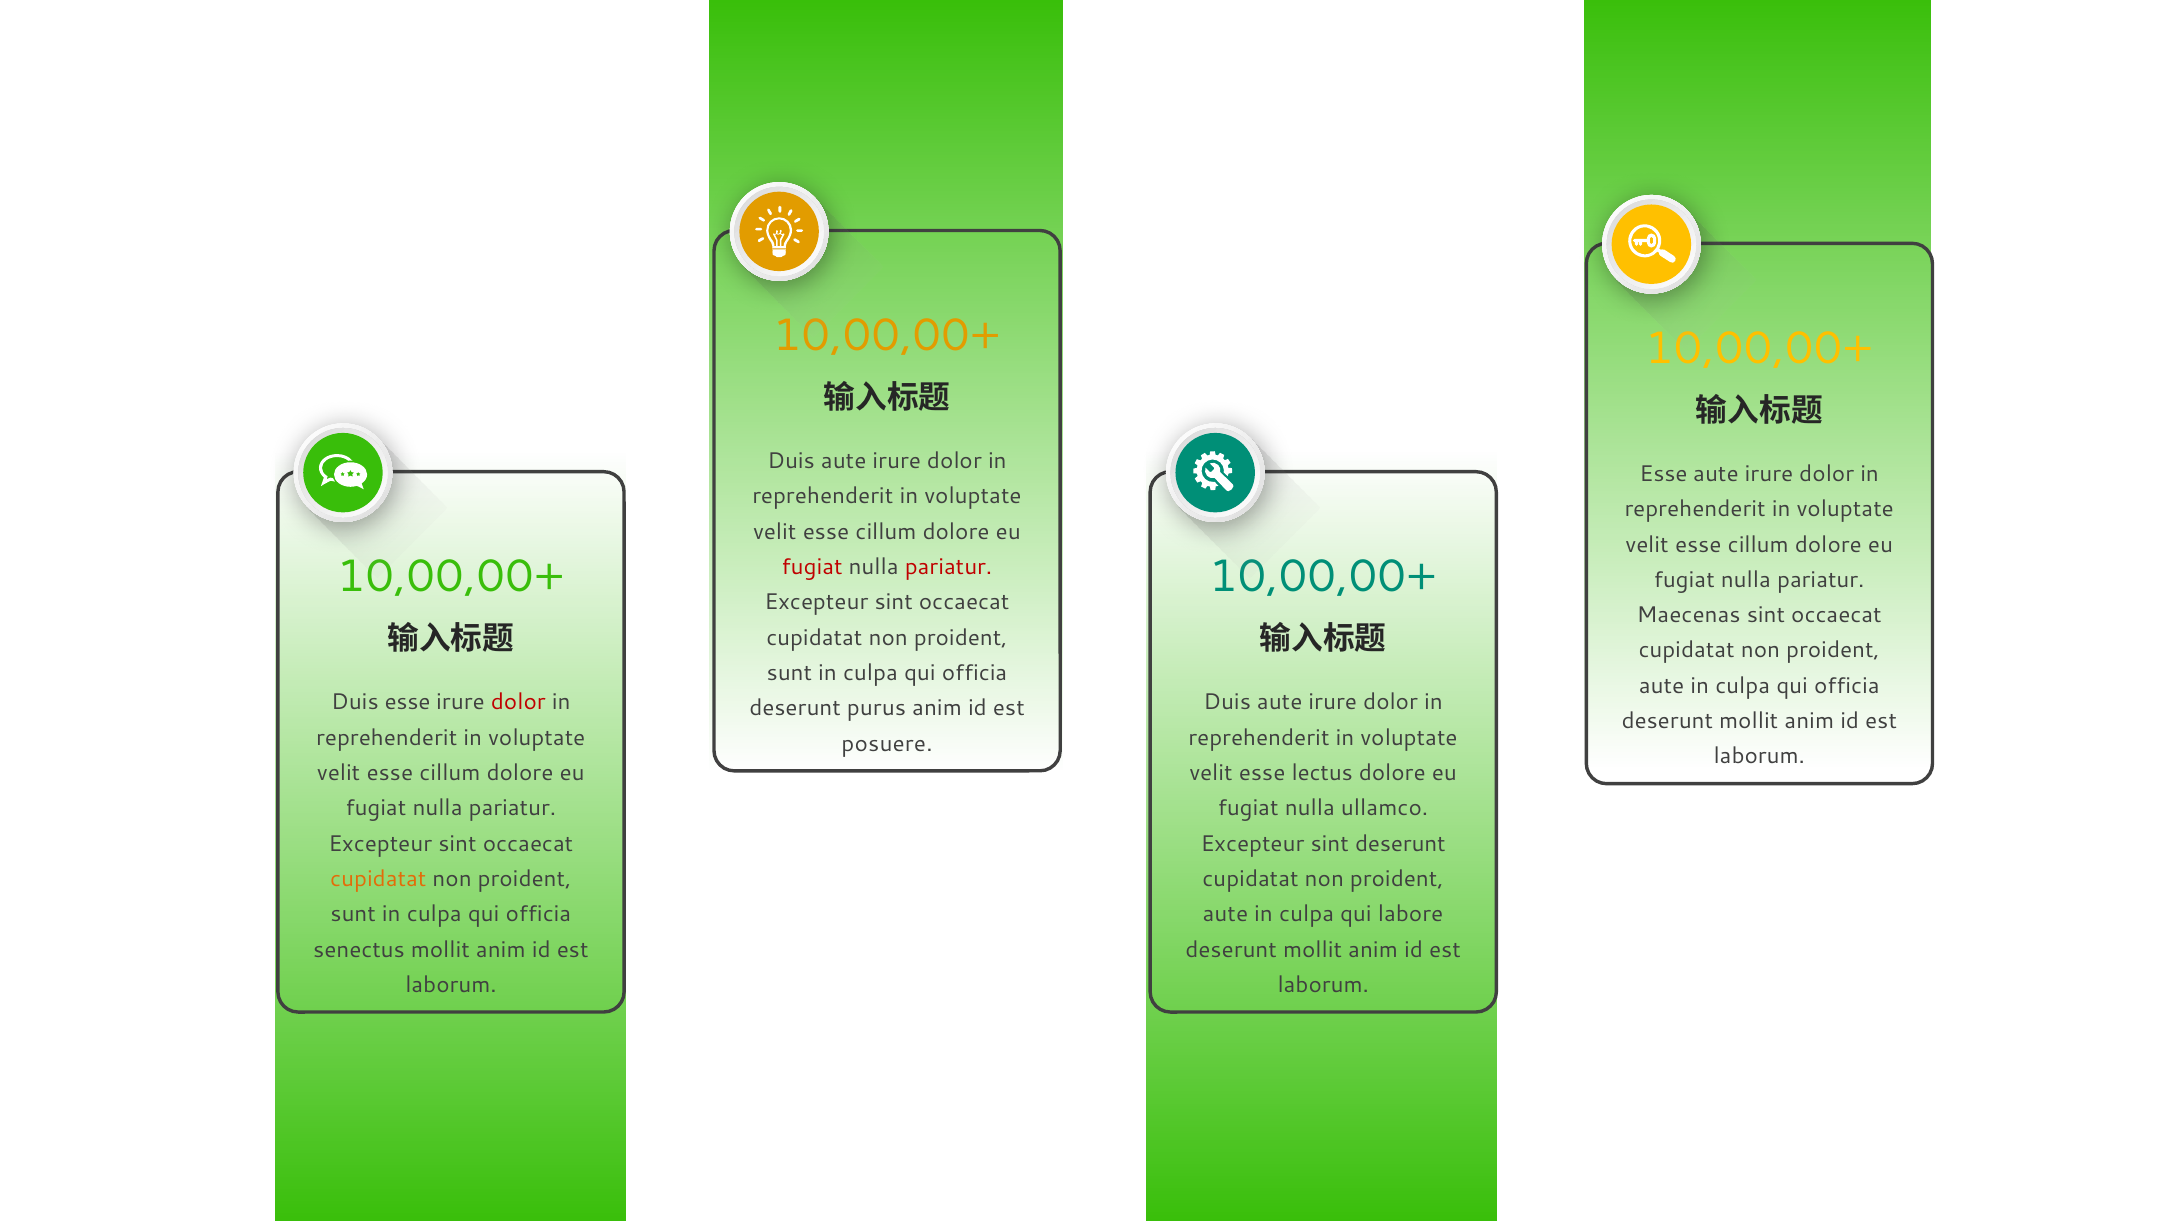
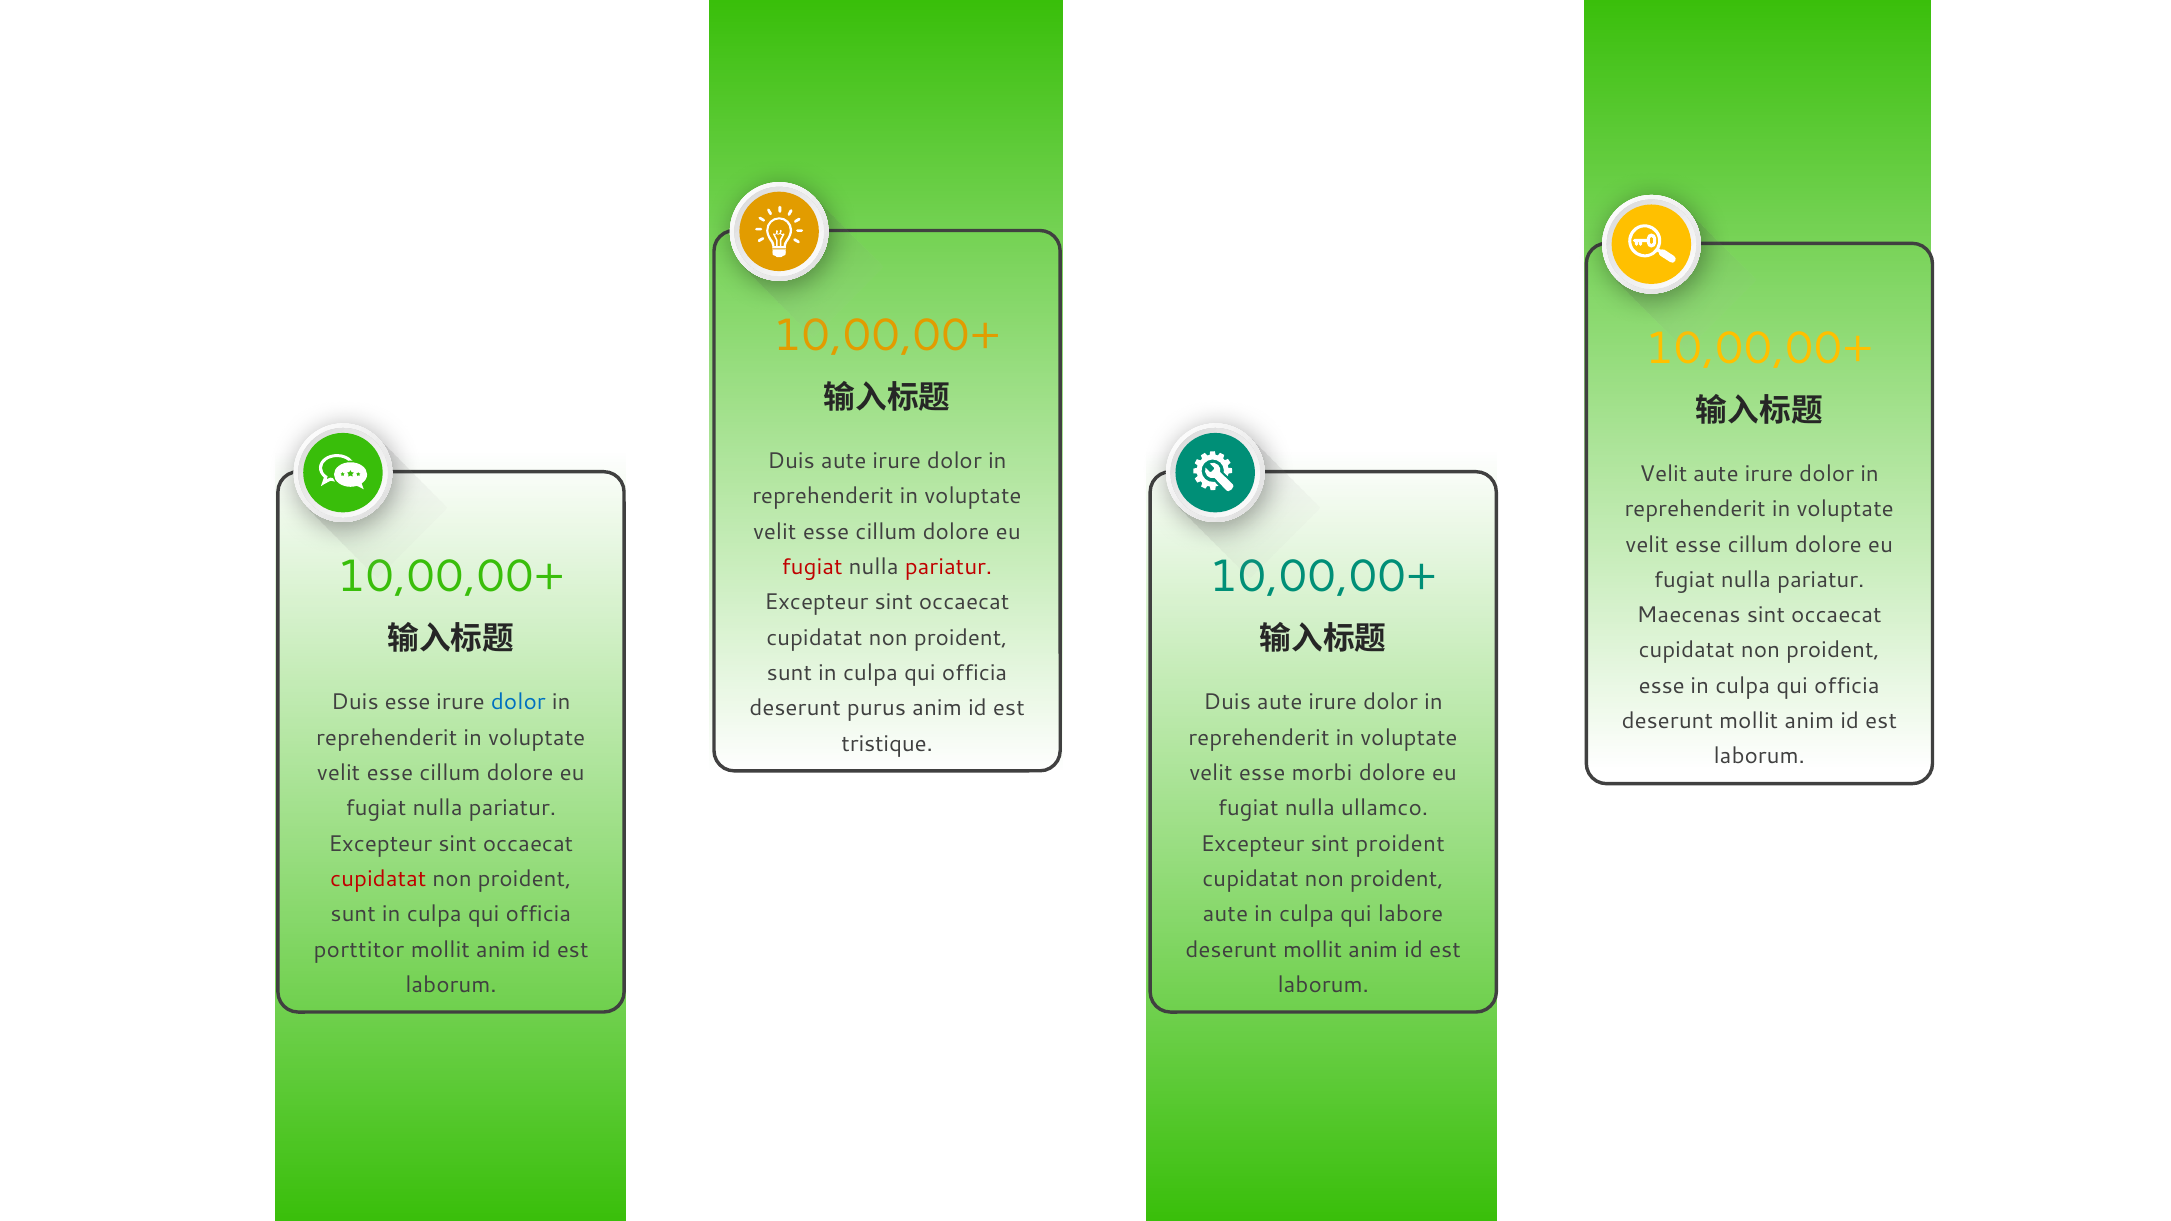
Esse at (1664, 474): Esse -> Velit
aute at (1662, 686): aute -> esse
dolor at (518, 702) colour: red -> blue
posuere: posuere -> tristique
lectus: lectus -> morbi
sint deserunt: deserunt -> proident
cupidatat at (378, 879) colour: orange -> red
senectus: senectus -> porttitor
